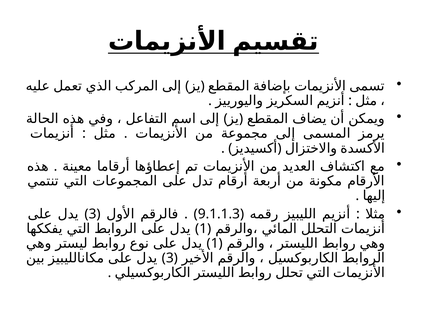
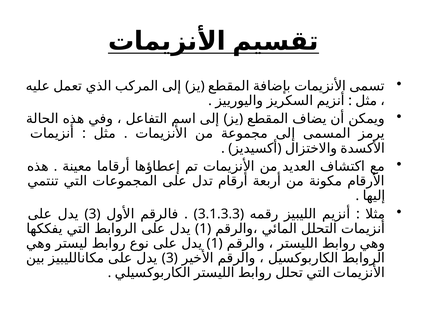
9.1.1.3: 9.1.1.3 -> 3.1.3.3
